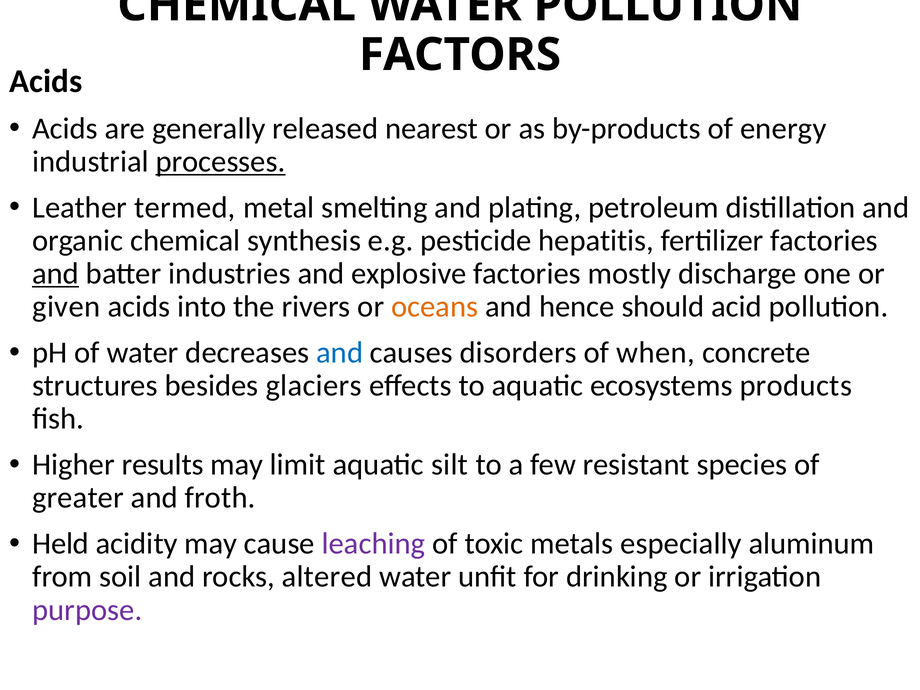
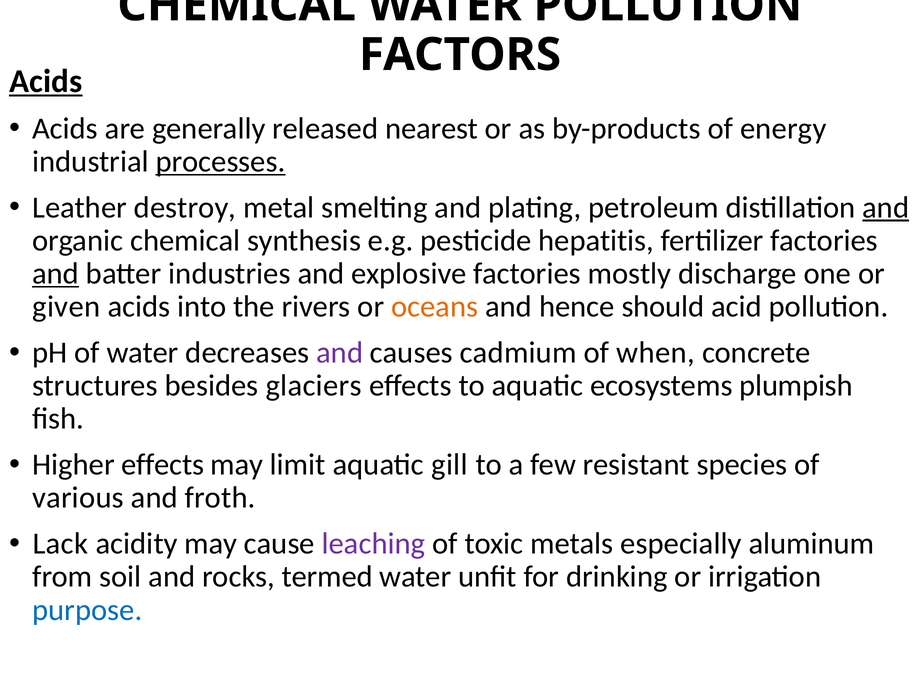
Acids at (46, 81) underline: none -> present
termed: termed -> destroy
and at (886, 207) underline: none -> present
and at (340, 353) colour: blue -> purple
disorders: disorders -> cadmium
products: products -> plumpish
Higher results: results -> effects
silt: silt -> gill
greater: greater -> various
Held: Held -> Lack
altered: altered -> termed
purpose colour: purple -> blue
